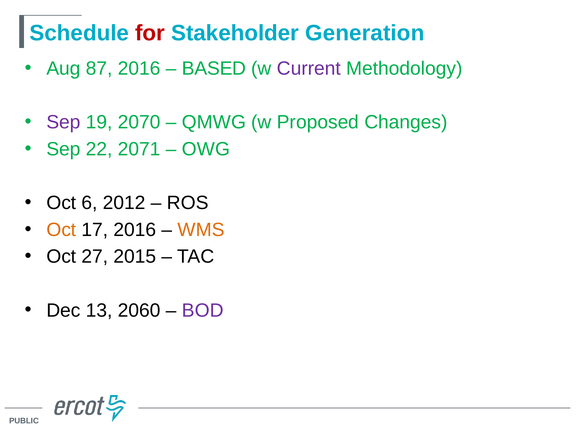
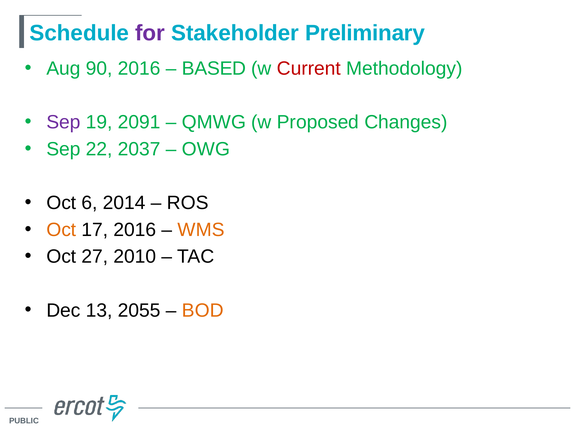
for colour: red -> purple
Generation: Generation -> Preliminary
87: 87 -> 90
Current colour: purple -> red
2070: 2070 -> 2091
2071: 2071 -> 2037
2012: 2012 -> 2014
2015: 2015 -> 2010
2060: 2060 -> 2055
BOD colour: purple -> orange
